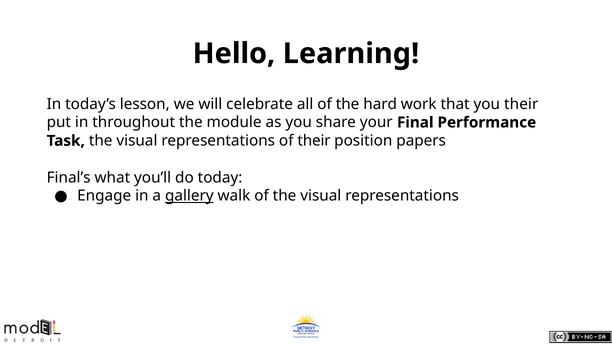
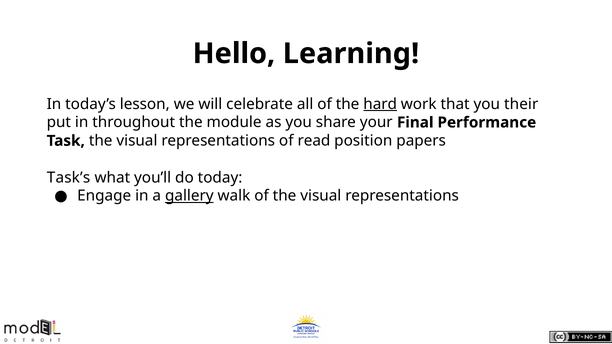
hard underline: none -> present
of their: their -> read
Final’s: Final’s -> Task’s
